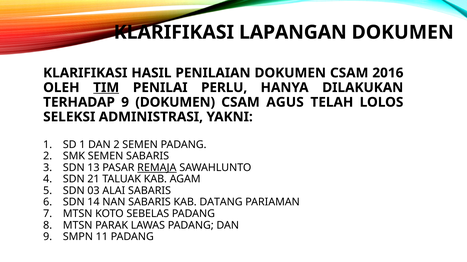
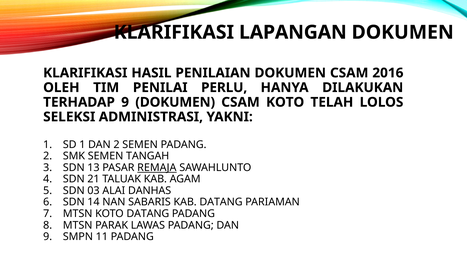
TIM underline: present -> none
CSAM AGUS: AGUS -> KOTO
SEMEN SABARIS: SABARIS -> TANGAH
ALAI SABARIS: SABARIS -> DANHAS
KOTO SEBELAS: SEBELAS -> DATANG
